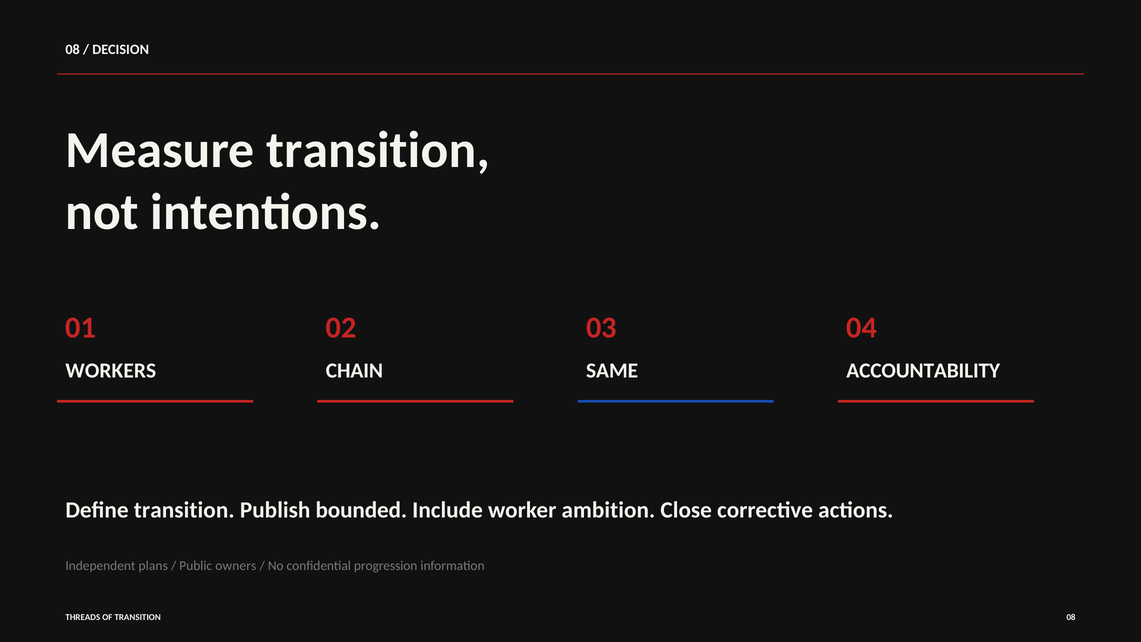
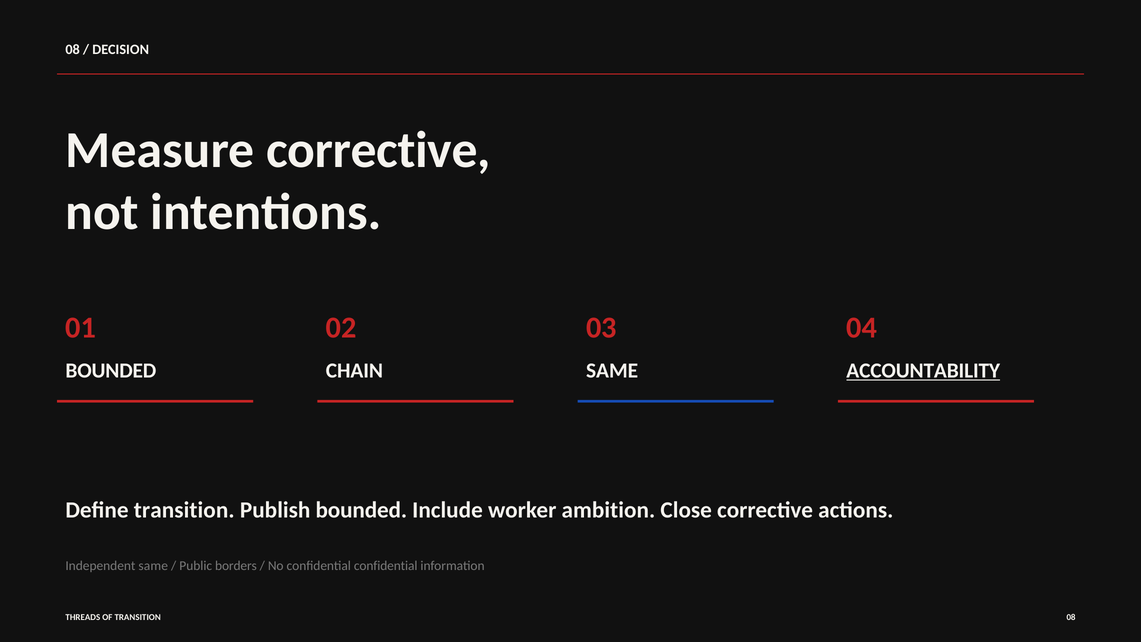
Measure transition: transition -> corrective
WORKERS at (111, 371): WORKERS -> BOUNDED
ACCOUNTABILITY underline: none -> present
Independent plans: plans -> same
owners: owners -> borders
confidential progression: progression -> confidential
